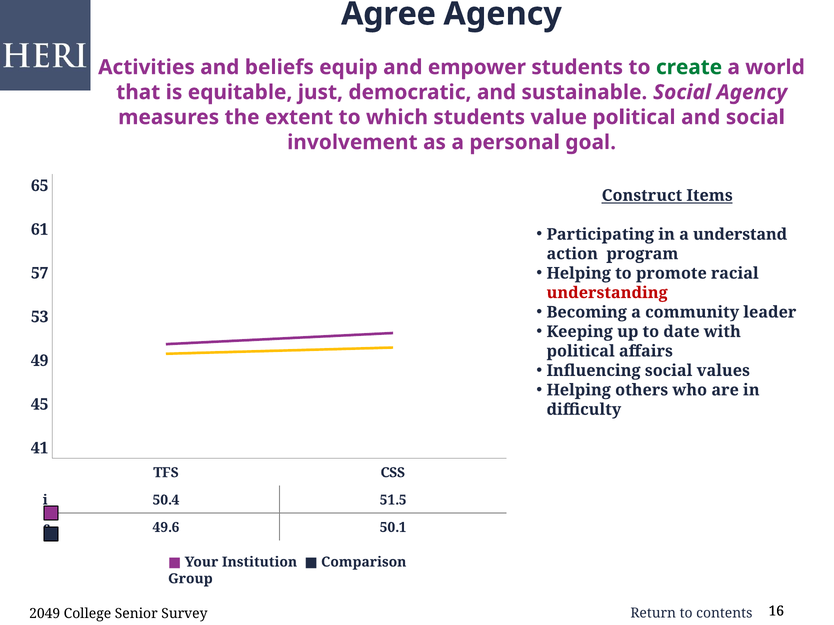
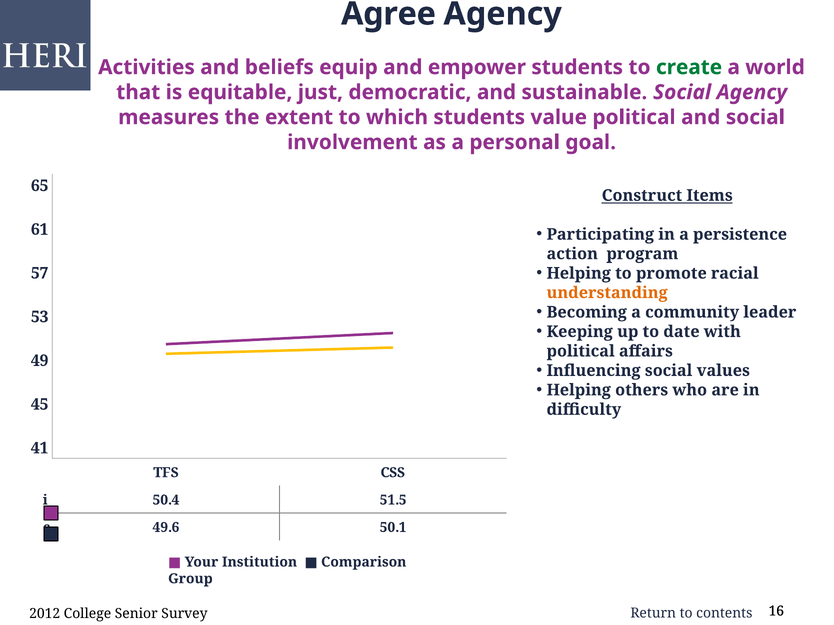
understand: understand -> persistence
understanding colour: red -> orange
2049: 2049 -> 2012
